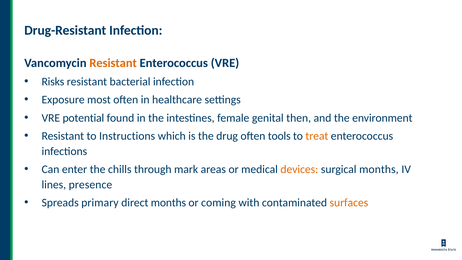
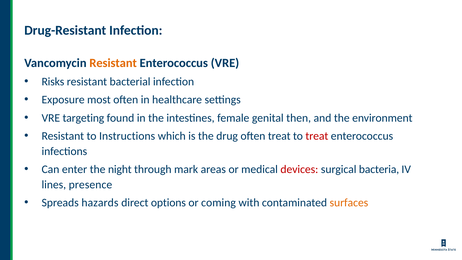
potential: potential -> targeting
often tools: tools -> treat
treat at (317, 136) colour: orange -> red
chills: chills -> night
devices colour: orange -> red
surgical months: months -> bacteria
primary: primary -> hazards
direct months: months -> options
